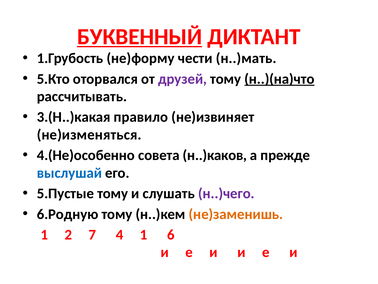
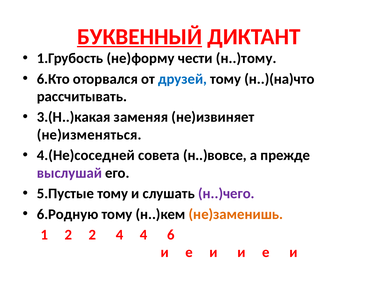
н..)мать: н..)мать -> н..)тому
5.Кто: 5.Кто -> 6.Кто
друзей colour: purple -> blue
н..)(на)что underline: present -> none
правило: правило -> заменяя
4.(Не)особенно: 4.(Не)особенно -> 4.(Не)соседней
н..)каков: н..)каков -> н..)вовсе
выслушай colour: blue -> purple
2 7: 7 -> 2
4 1: 1 -> 4
